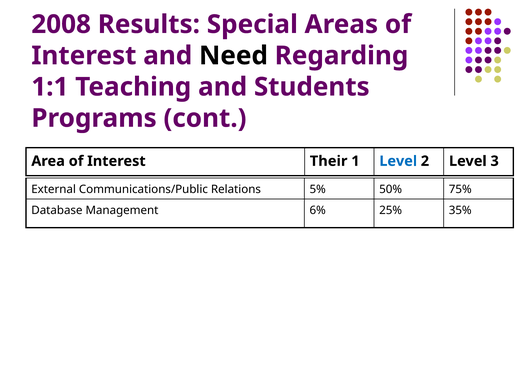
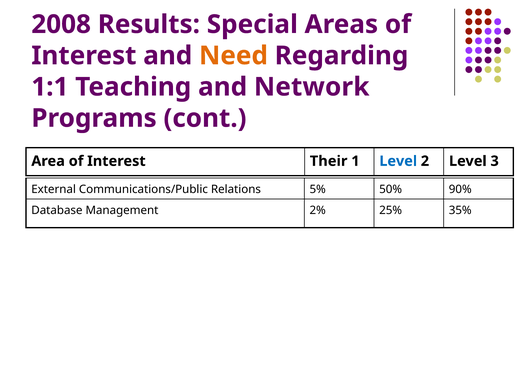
Need colour: black -> orange
Students: Students -> Network
75%: 75% -> 90%
6%: 6% -> 2%
